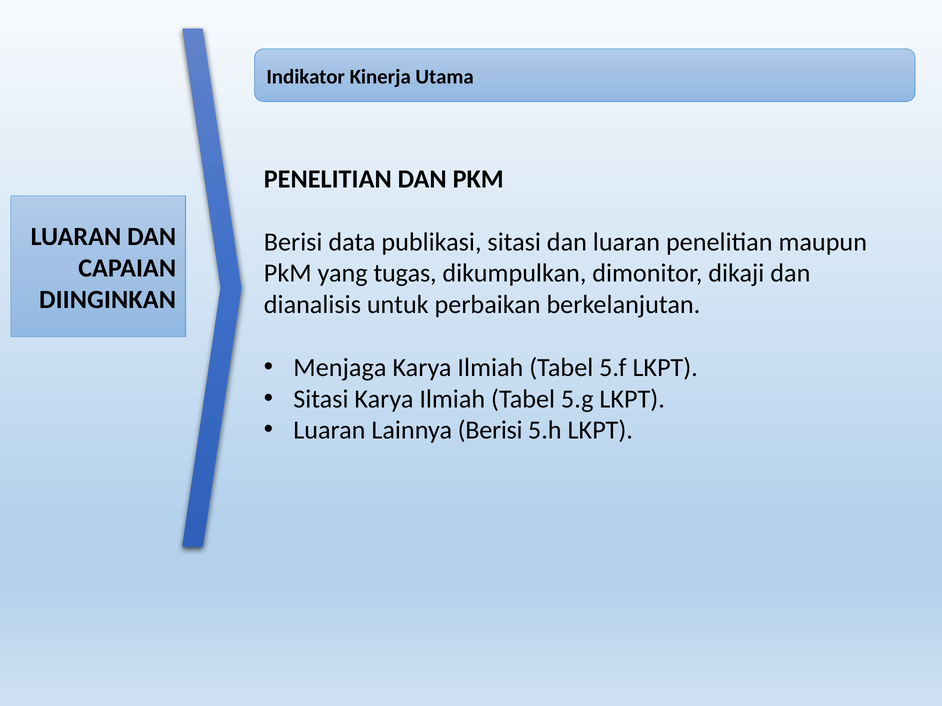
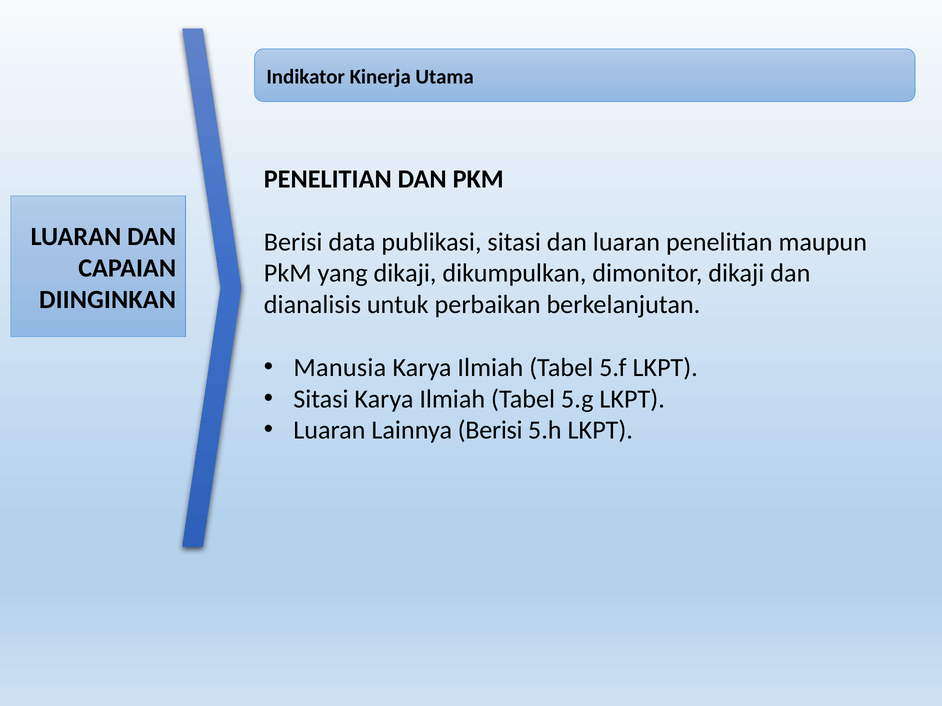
yang tugas: tugas -> dikaji
Menjaga: Menjaga -> Manusia
